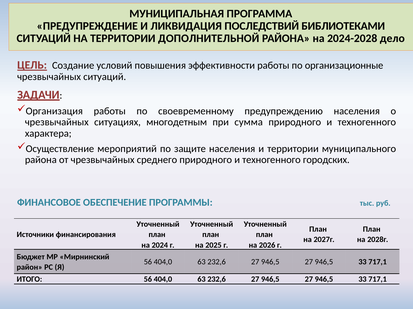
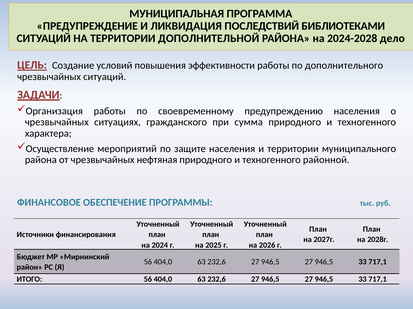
организационные: организационные -> дополнительного
многодетным: многодетным -> гражданского
среднего: среднего -> нефтяная
городских: городских -> районной
